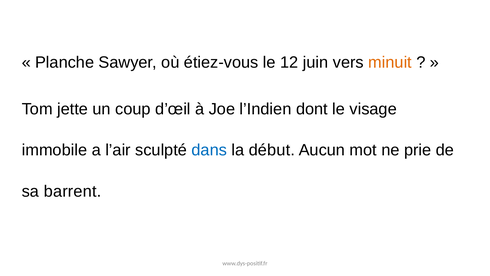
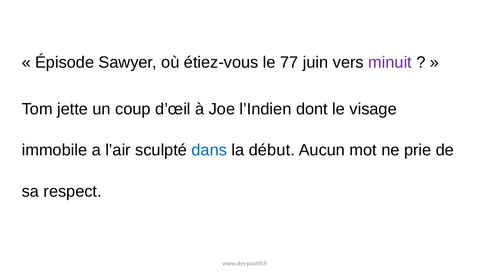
Planche: Planche -> Épisode
12: 12 -> 77
minuit colour: orange -> purple
barrent: barrent -> respect
